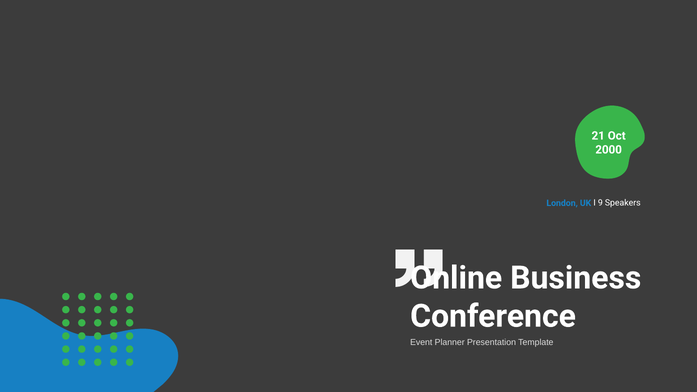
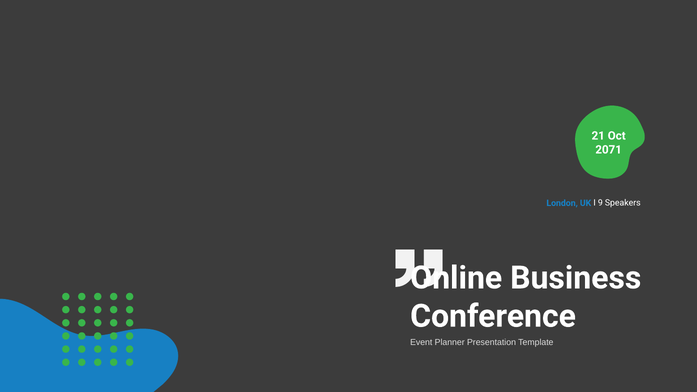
2000: 2000 -> 2071
